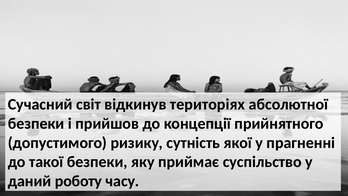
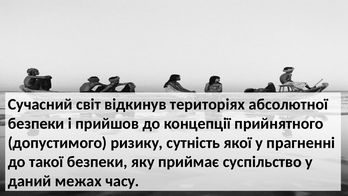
роботу: роботу -> межах
